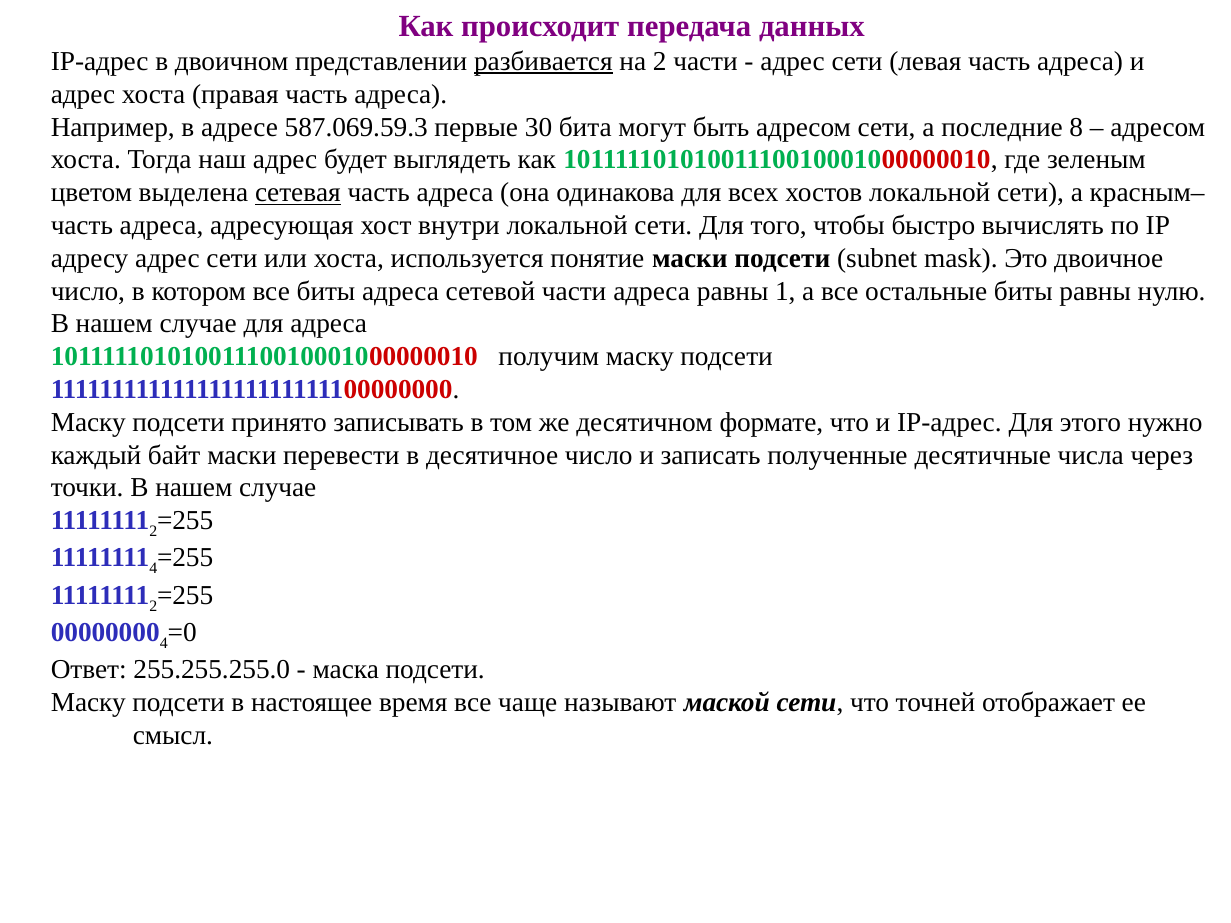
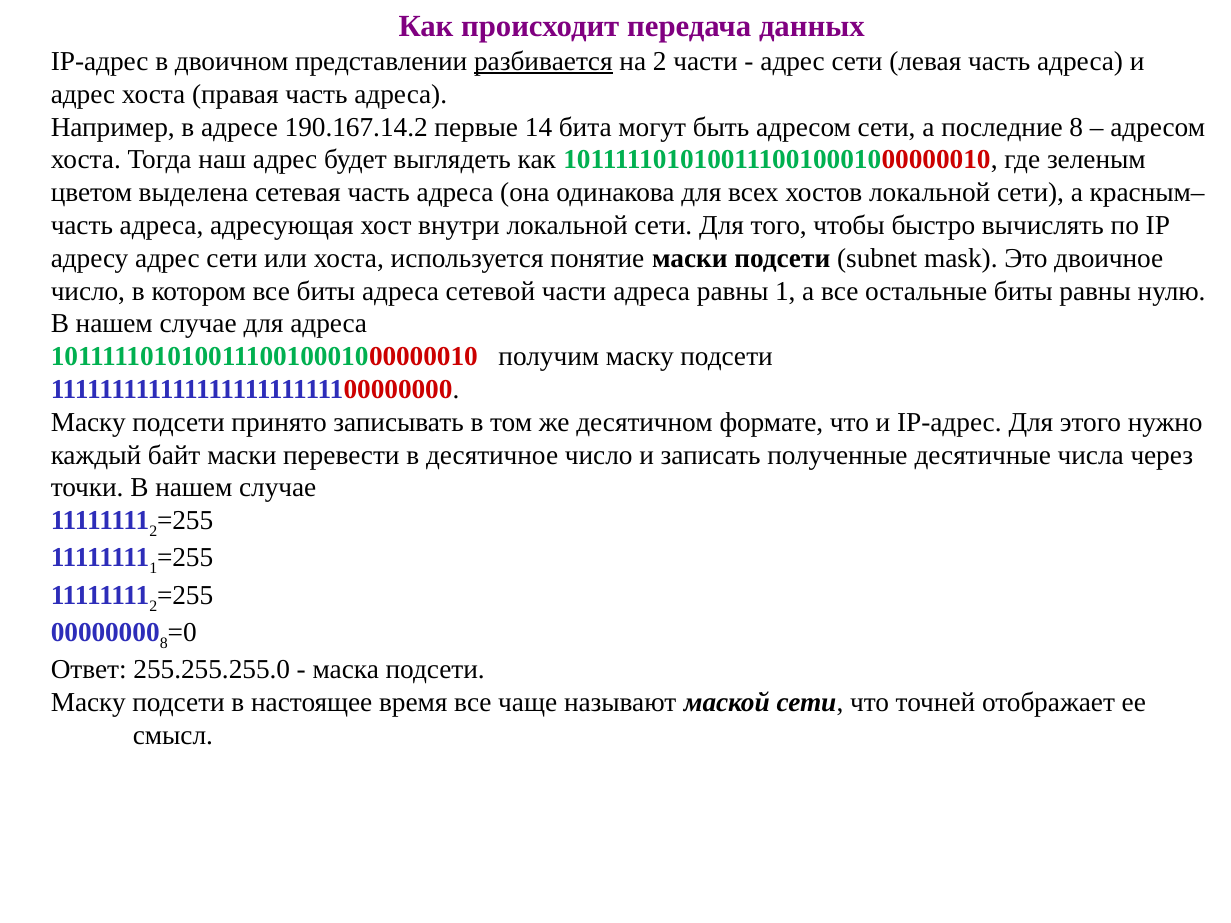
587.069.59.3: 587.069.59.3 -> 190.167.14.2
30: 30 -> 14
сетевая underline: present -> none
4 at (153, 569): 4 -> 1
4 at (164, 643): 4 -> 8
